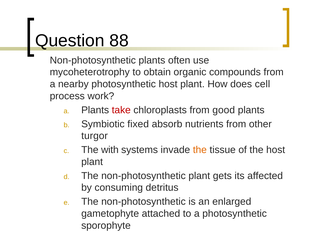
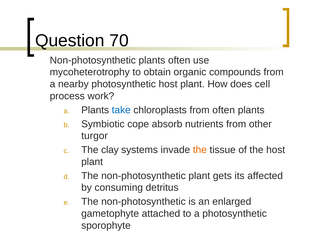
88: 88 -> 70
take colour: red -> blue
from good: good -> often
fixed: fixed -> cope
with: with -> clay
